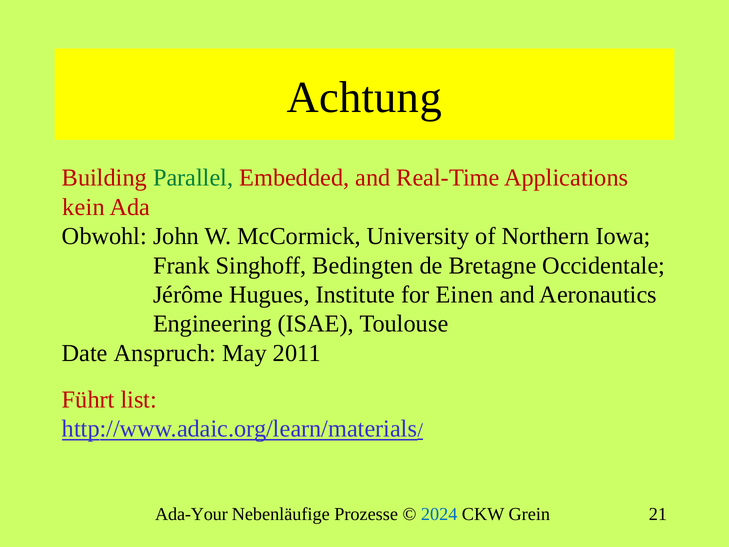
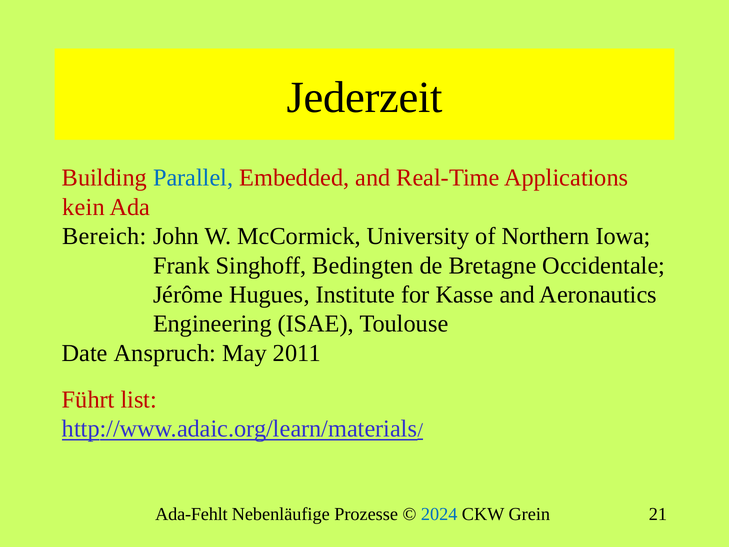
Achtung: Achtung -> Jederzeit
Parallel colour: green -> blue
Obwohl: Obwohl -> Bereich
Einen: Einen -> Kasse
Ada-Your: Ada-Your -> Ada-Fehlt
